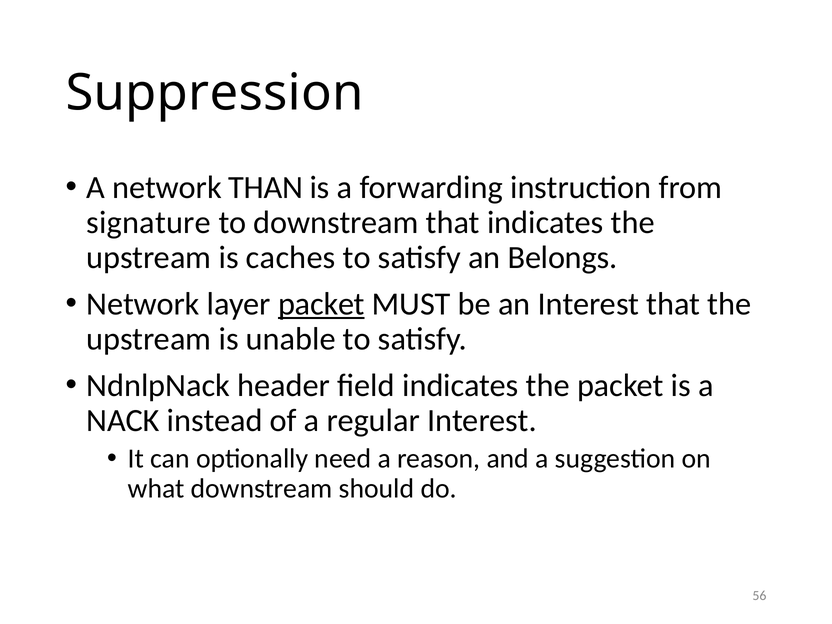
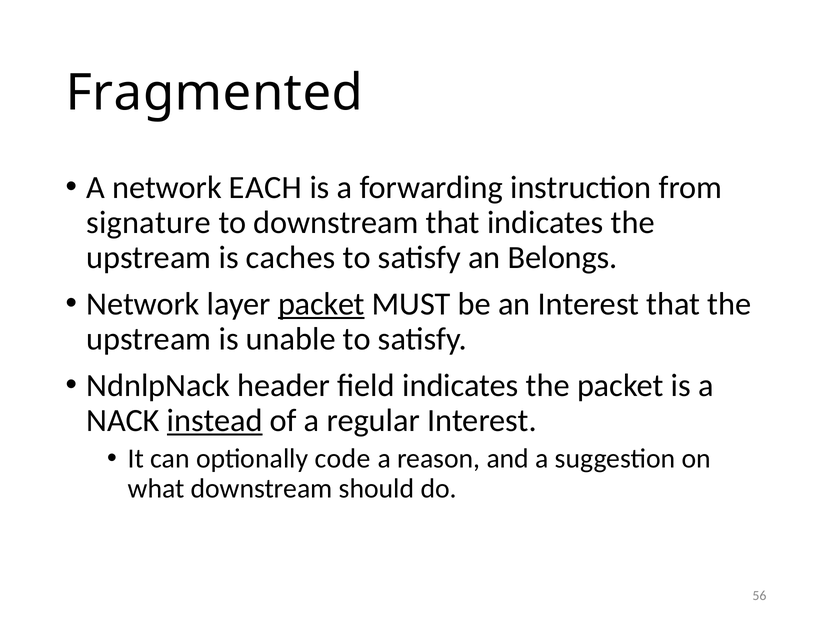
Suppression: Suppression -> Fragmented
THAN: THAN -> EACH
instead underline: none -> present
need: need -> code
